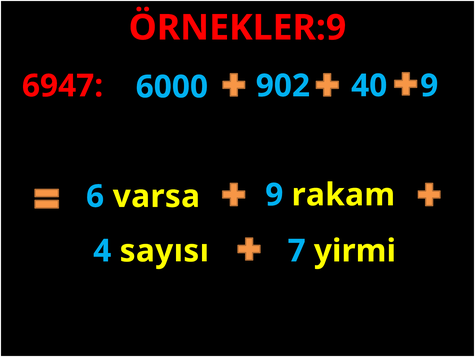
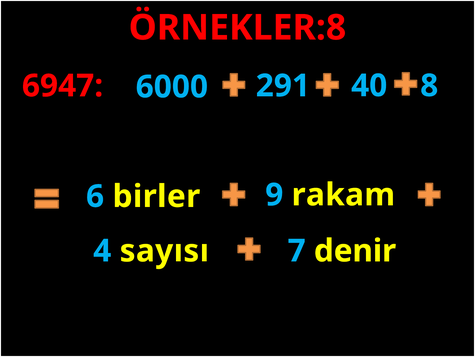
ÖRNEKLER:9: ÖRNEKLER:9 -> ÖRNEKLER:8
902: 902 -> 291
40 9: 9 -> 8
varsa: varsa -> birler
yirmi: yirmi -> denir
